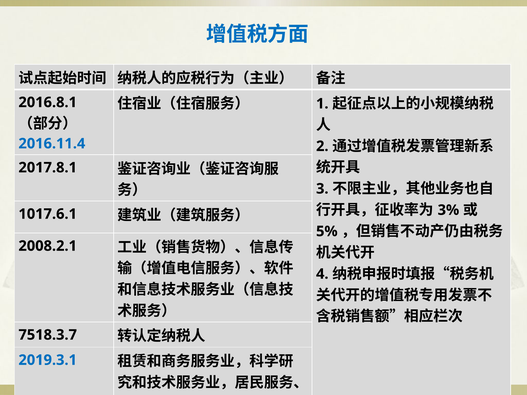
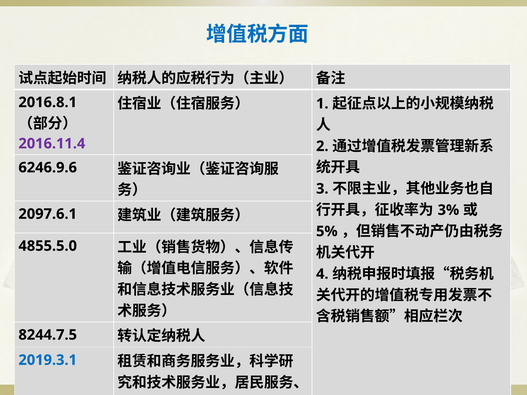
2016.11.4 colour: blue -> purple
2017.8.1: 2017.8.1 -> 6246.9.6
1017.6.1: 1017.6.1 -> 2097.6.1
2008.2.1: 2008.2.1 -> 4855.5.0
7518.3.7: 7518.3.7 -> 8244.7.5
